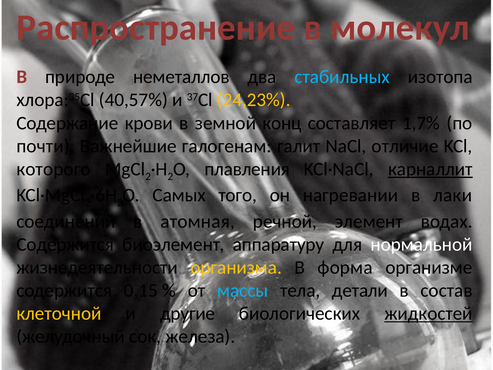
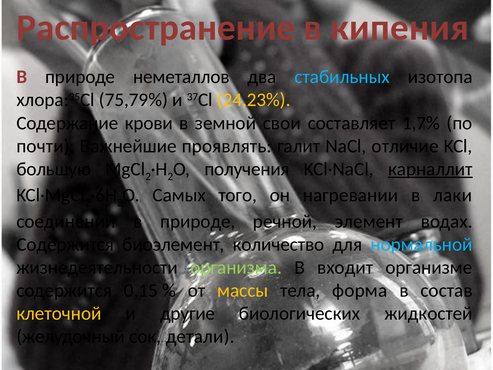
молекул: молекул -> кипения
40,57%: 40,57% -> 75,79%
конц: конц -> свои
галогенам: галогенам -> проявлять
которого: которого -> большую
плавления: плавления -> получения
соединений в атомная: атомная -> природе
аппаратуру: аппаратуру -> количество
нормальной colour: white -> light blue
организма colour: yellow -> light green
форма: форма -> входит
массы colour: light blue -> yellow
детали: детали -> форма
жидкостей underline: present -> none
железа: железа -> детали
